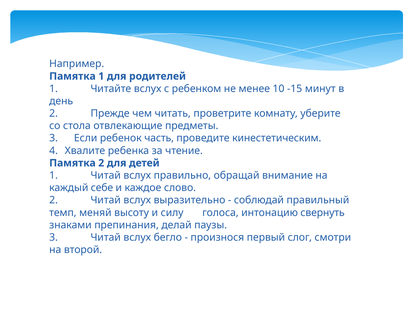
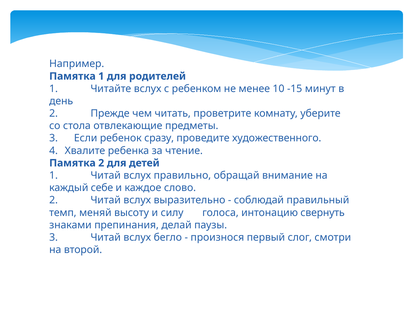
часть: часть -> сразу
кинестетическим: кинестетическим -> художественного
